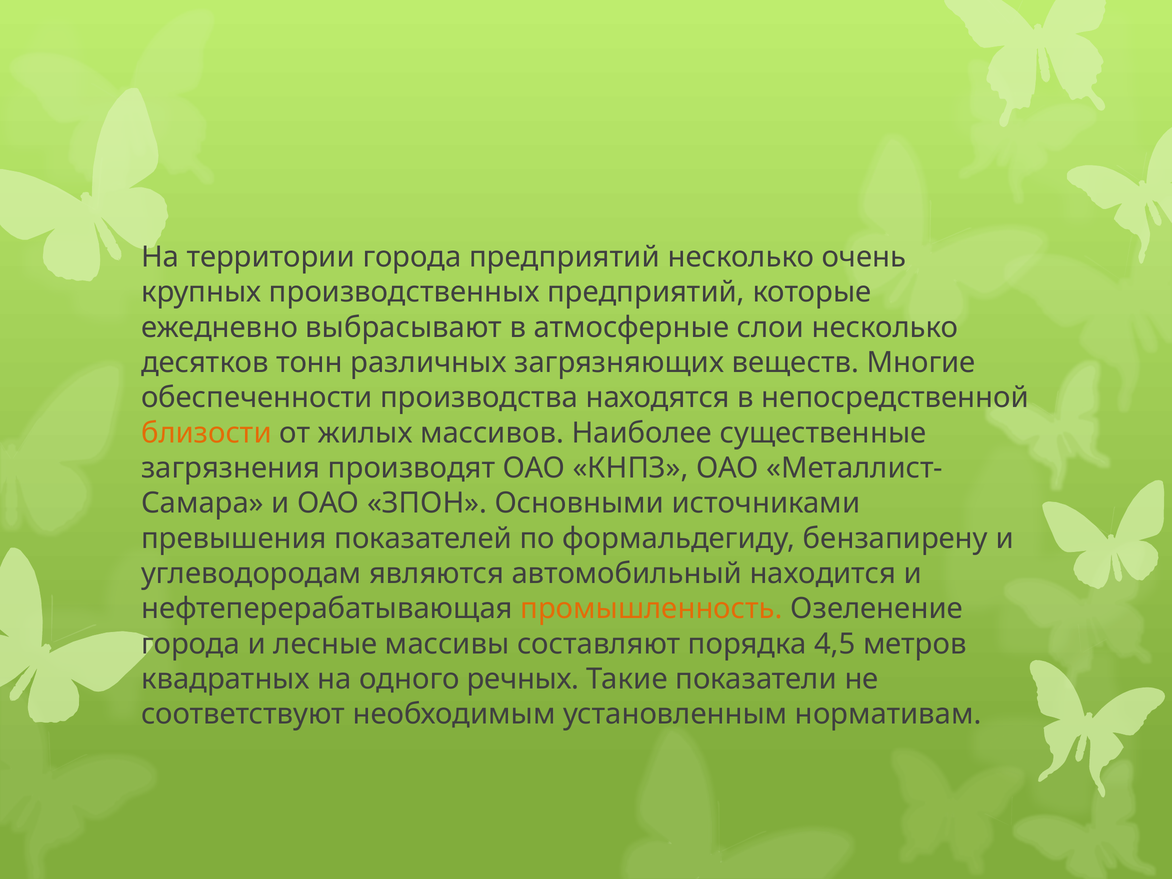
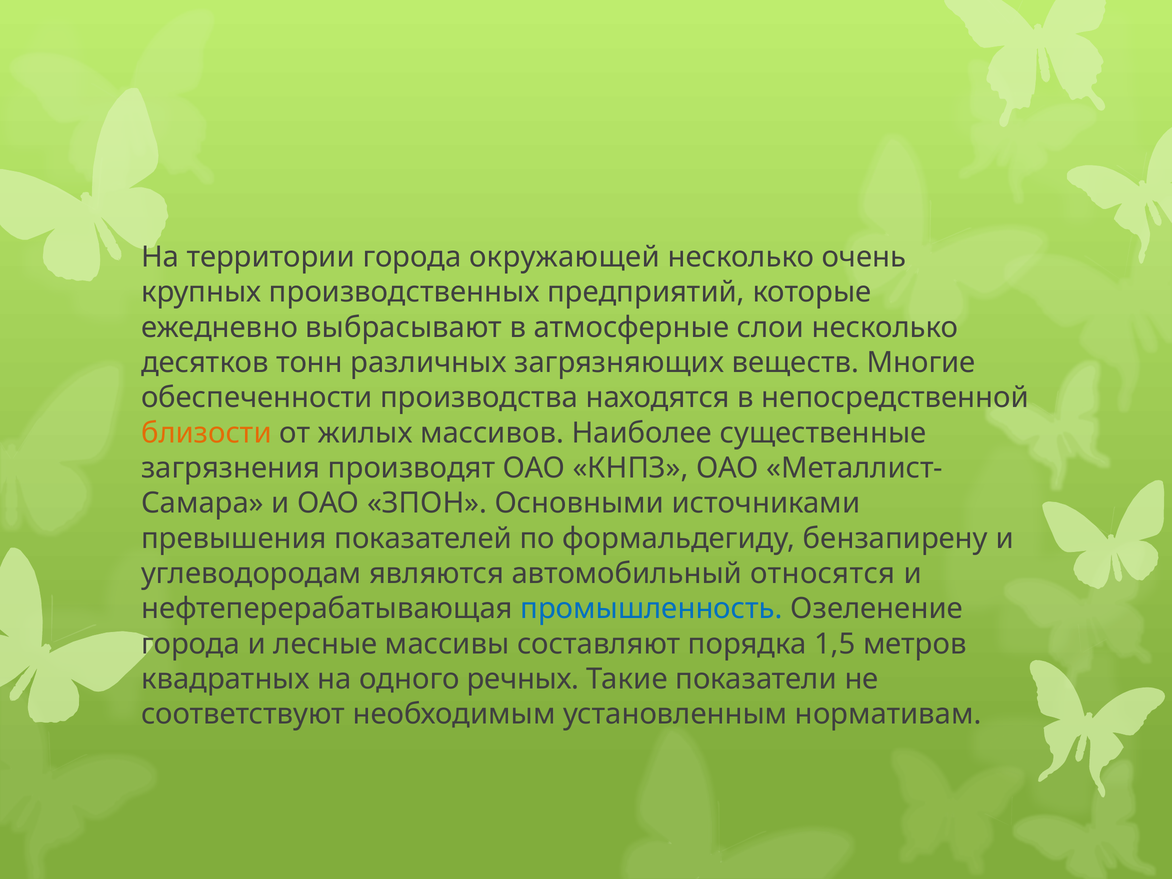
города предприятий: предприятий -> окружающей
находится: находится -> относятся
промышленность colour: orange -> blue
4,5: 4,5 -> 1,5
